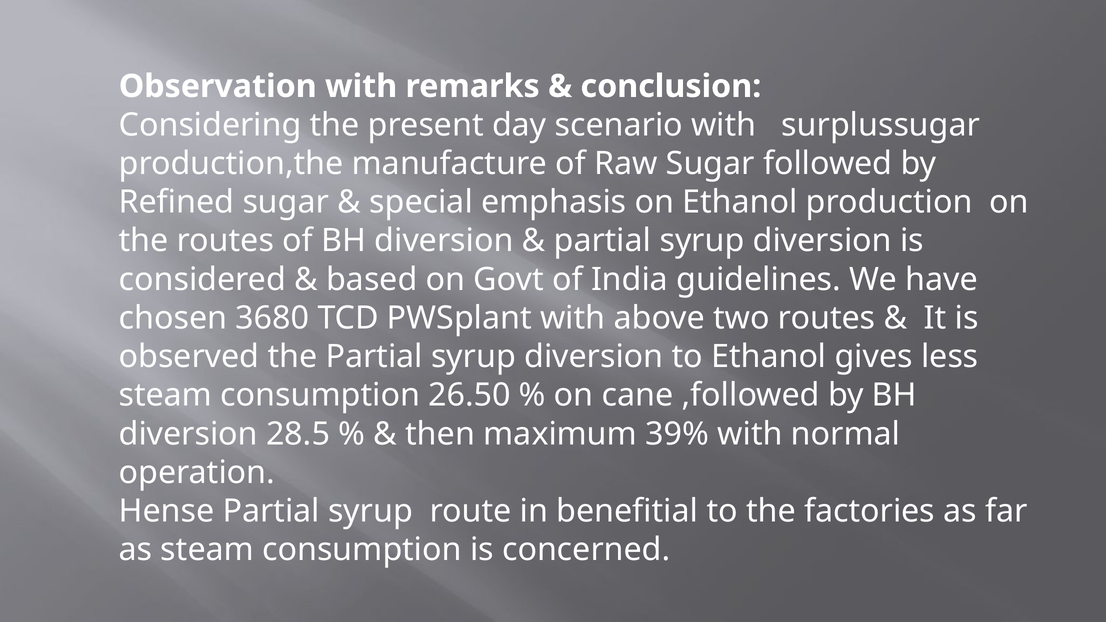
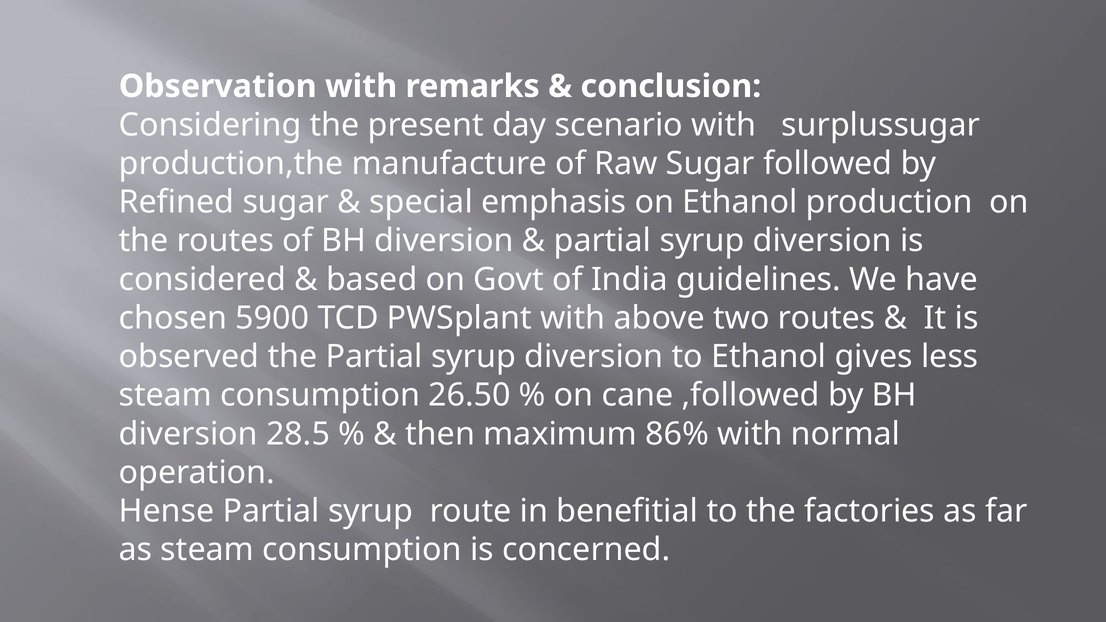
3680: 3680 -> 5900
39%: 39% -> 86%
